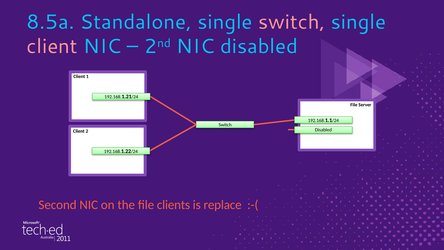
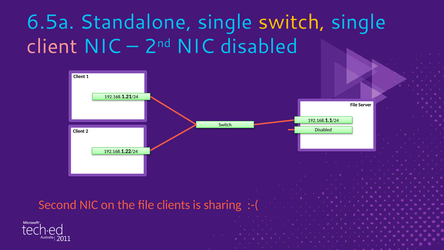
8.5a: 8.5a -> 6.5a
switch at (292, 22) colour: pink -> yellow
replace: replace -> sharing
